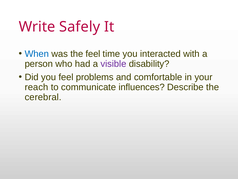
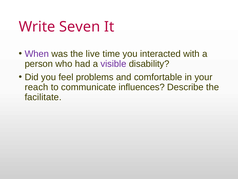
Safely: Safely -> Seven
When colour: blue -> purple
the feel: feel -> live
cerebral: cerebral -> facilitate
